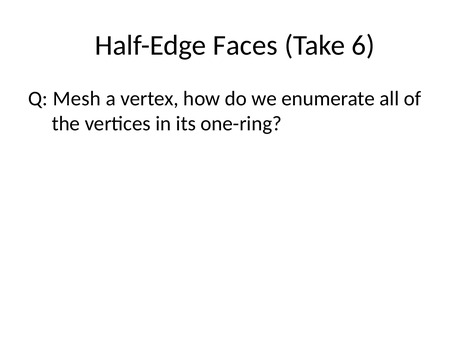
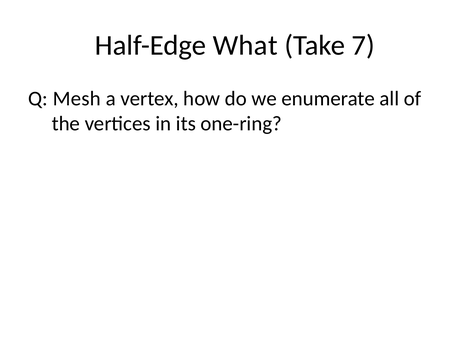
Faces: Faces -> What
6: 6 -> 7
